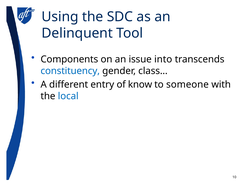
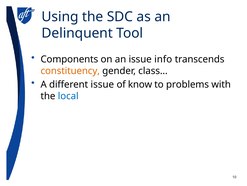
into: into -> info
constituency colour: blue -> orange
different entry: entry -> issue
someone: someone -> problems
